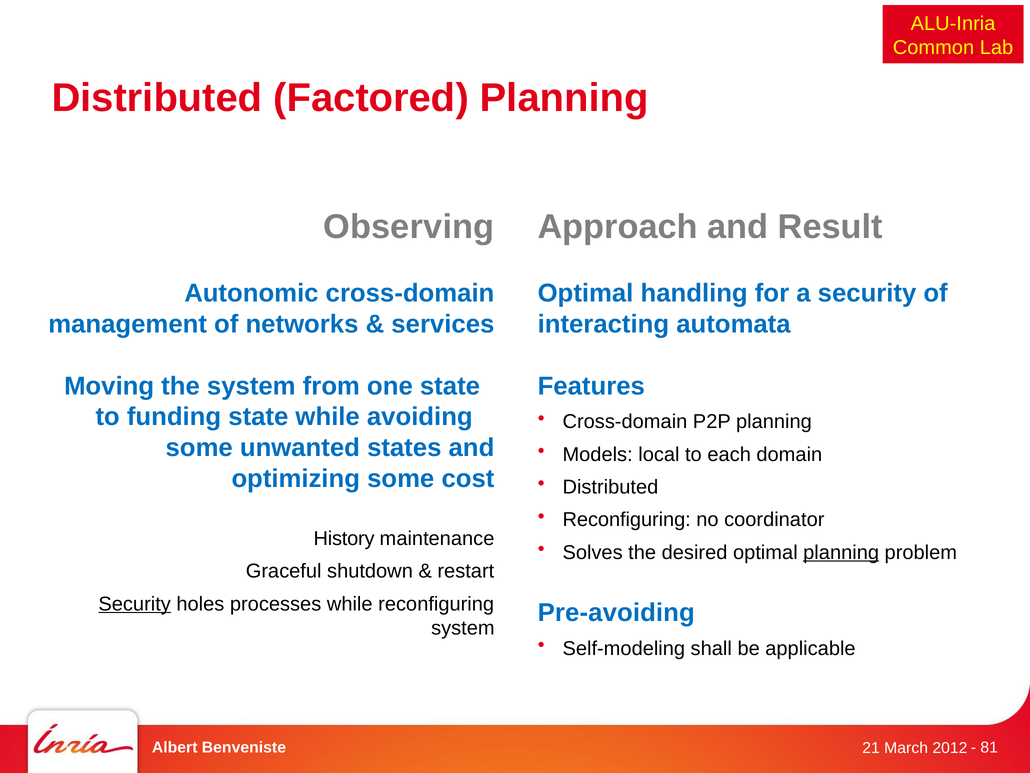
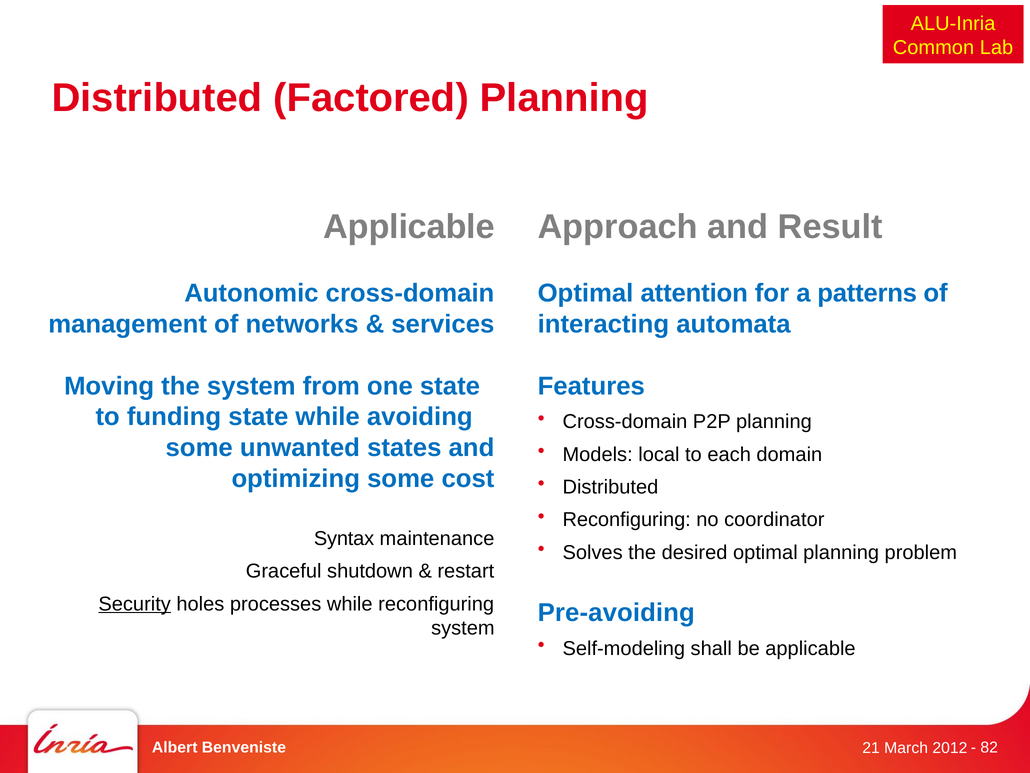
Observing at (409, 227): Observing -> Applicable
handling: handling -> attention
a security: security -> patterns
History: History -> Syntax
planning at (841, 552) underline: present -> none
81: 81 -> 82
